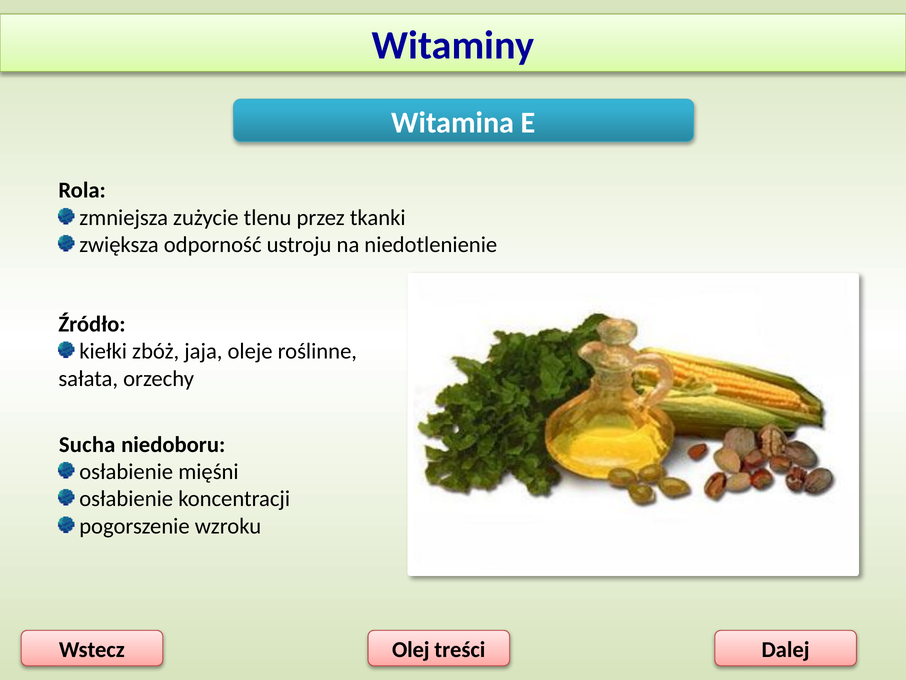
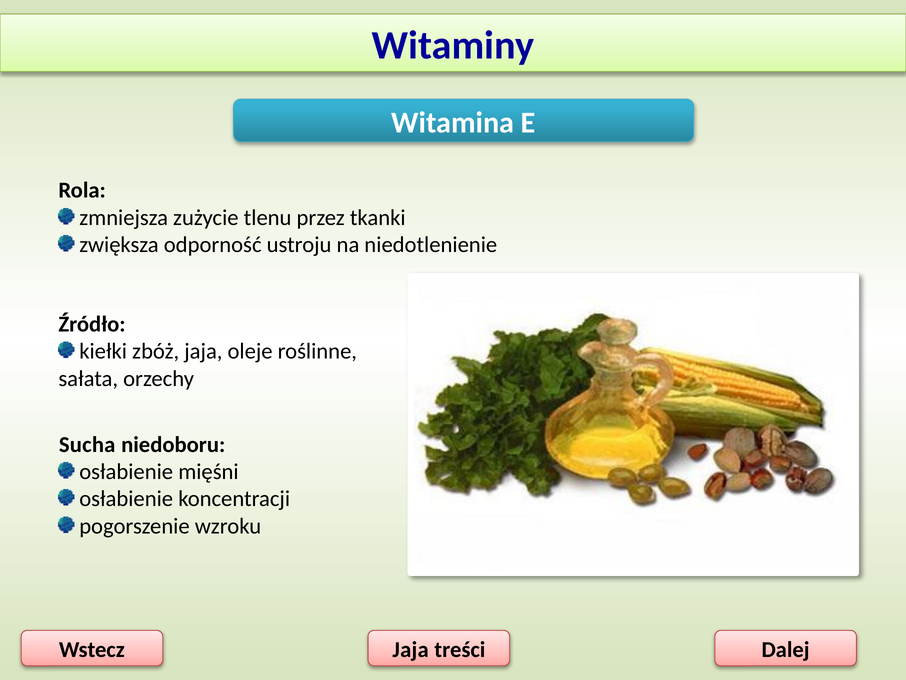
Olej at (411, 649): Olej -> Jaja
